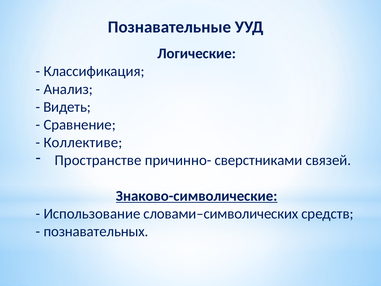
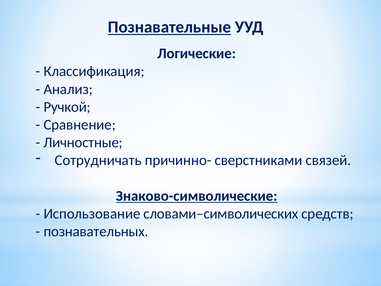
Познавательные underline: none -> present
Видеть: Видеть -> Ручкой
Коллективе: Коллективе -> Личностные
Пространстве: Пространстве -> Сотрудничать
